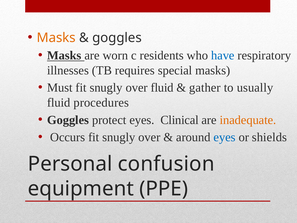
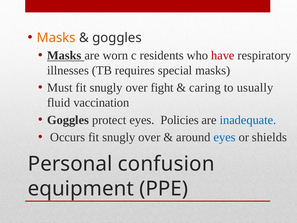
have colour: blue -> red
over fluid: fluid -> fight
gather: gather -> caring
procedures: procedures -> vaccination
Clinical: Clinical -> Policies
inadequate colour: orange -> blue
